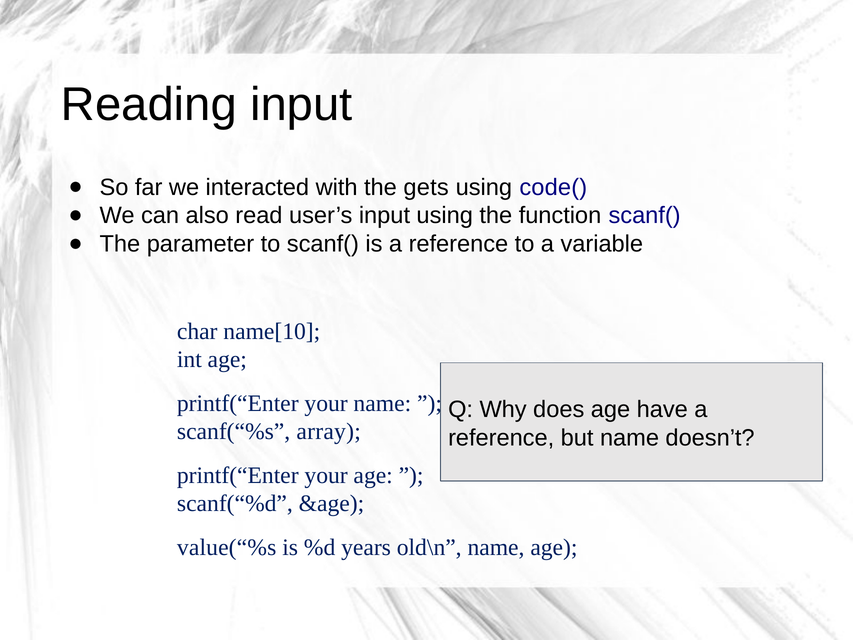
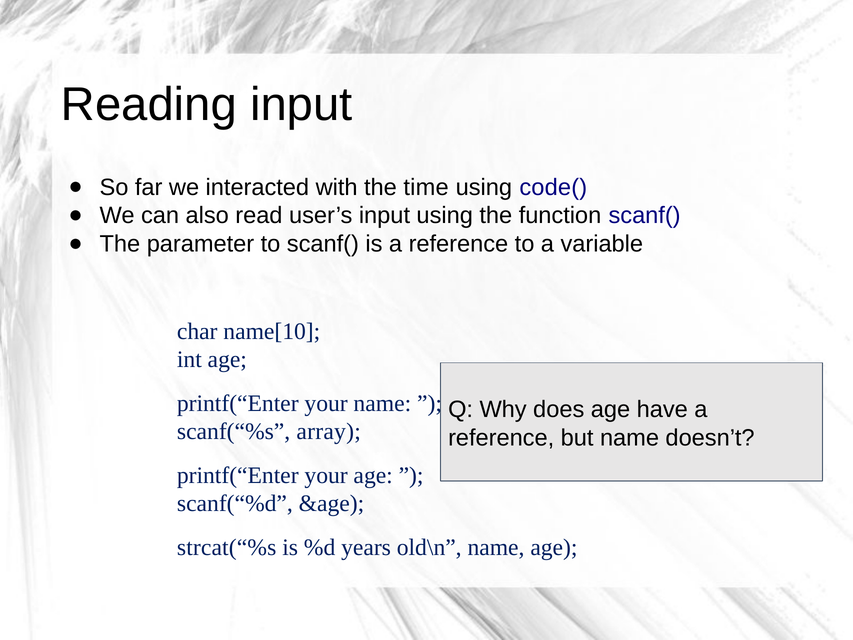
gets: gets -> time
value(“%s: value(“%s -> strcat(“%s
